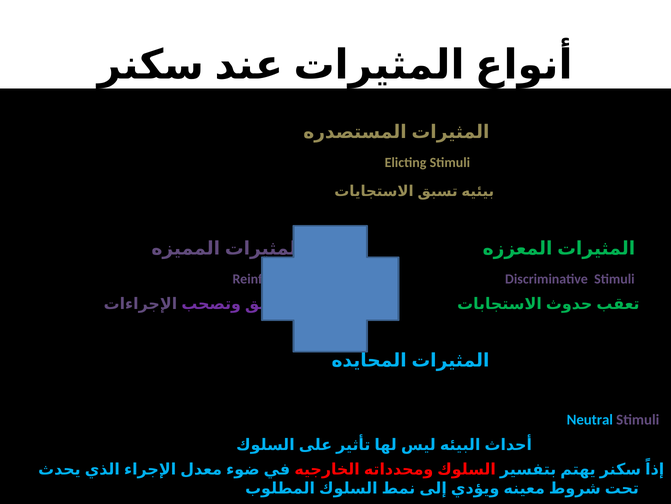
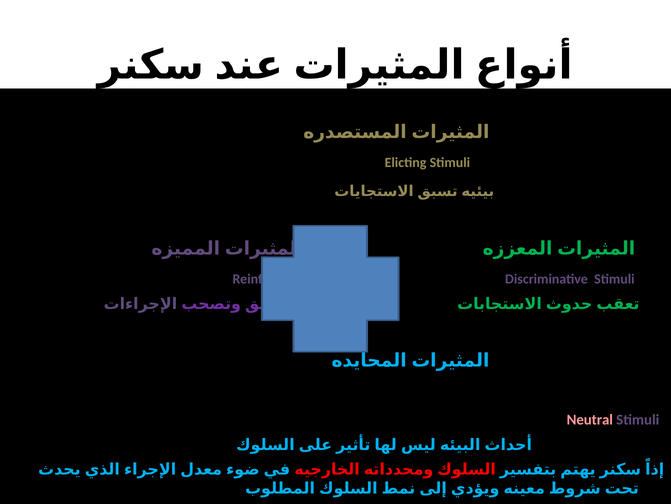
Neutral colour: light blue -> pink
